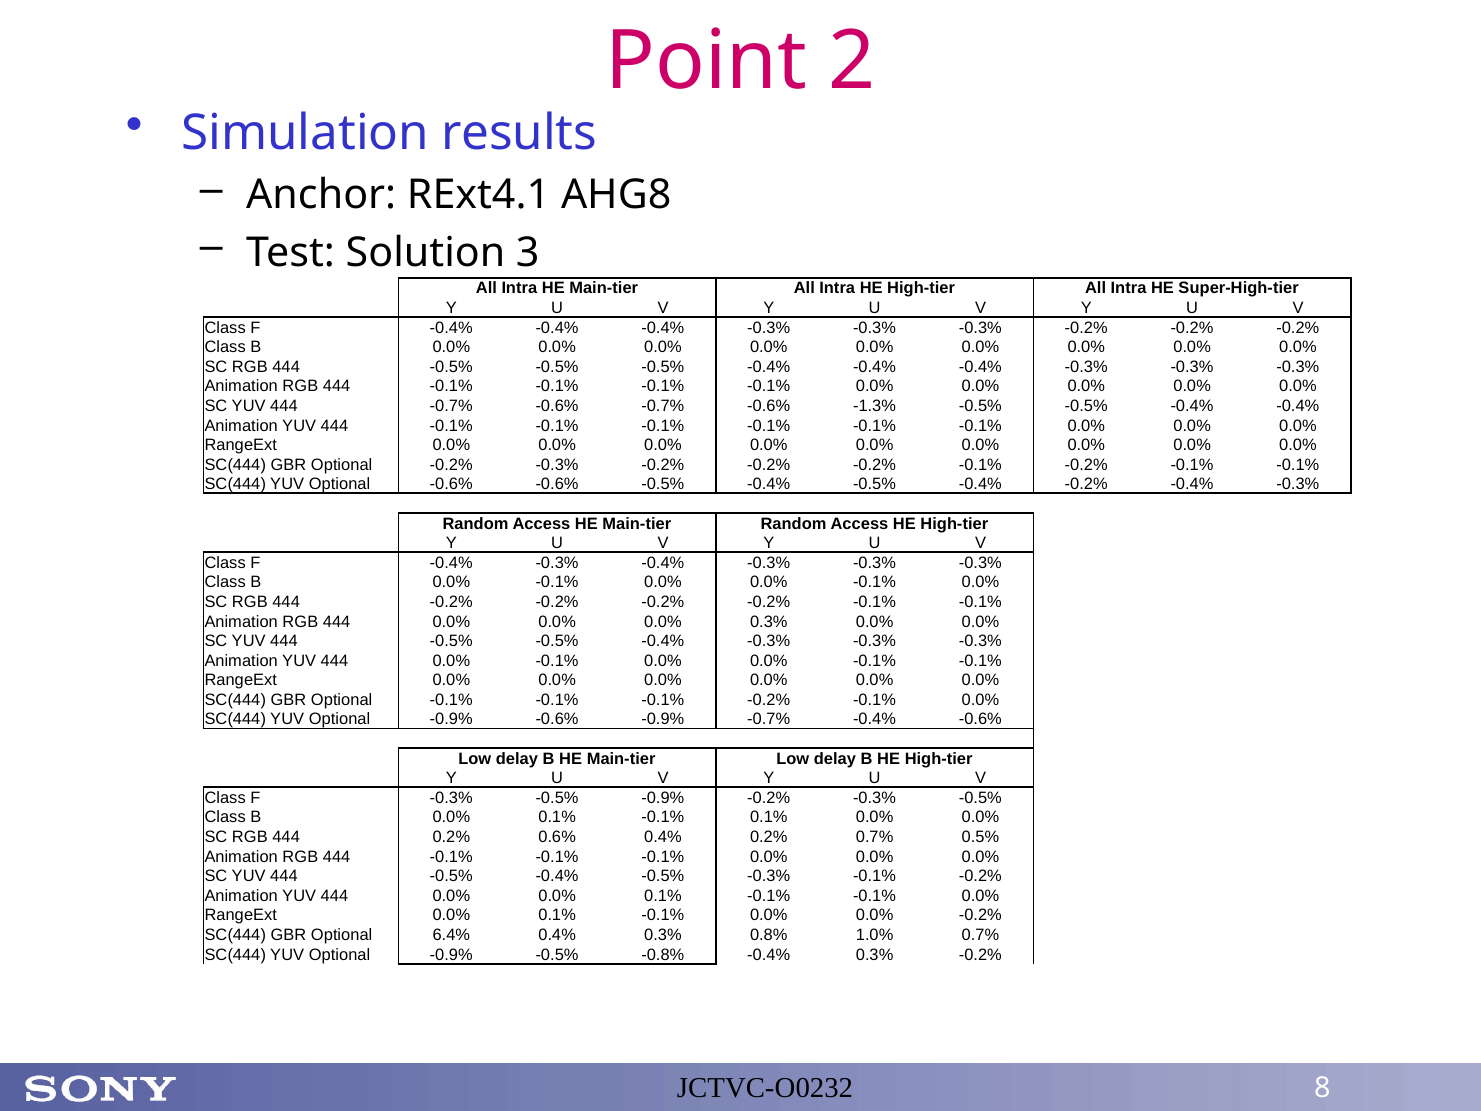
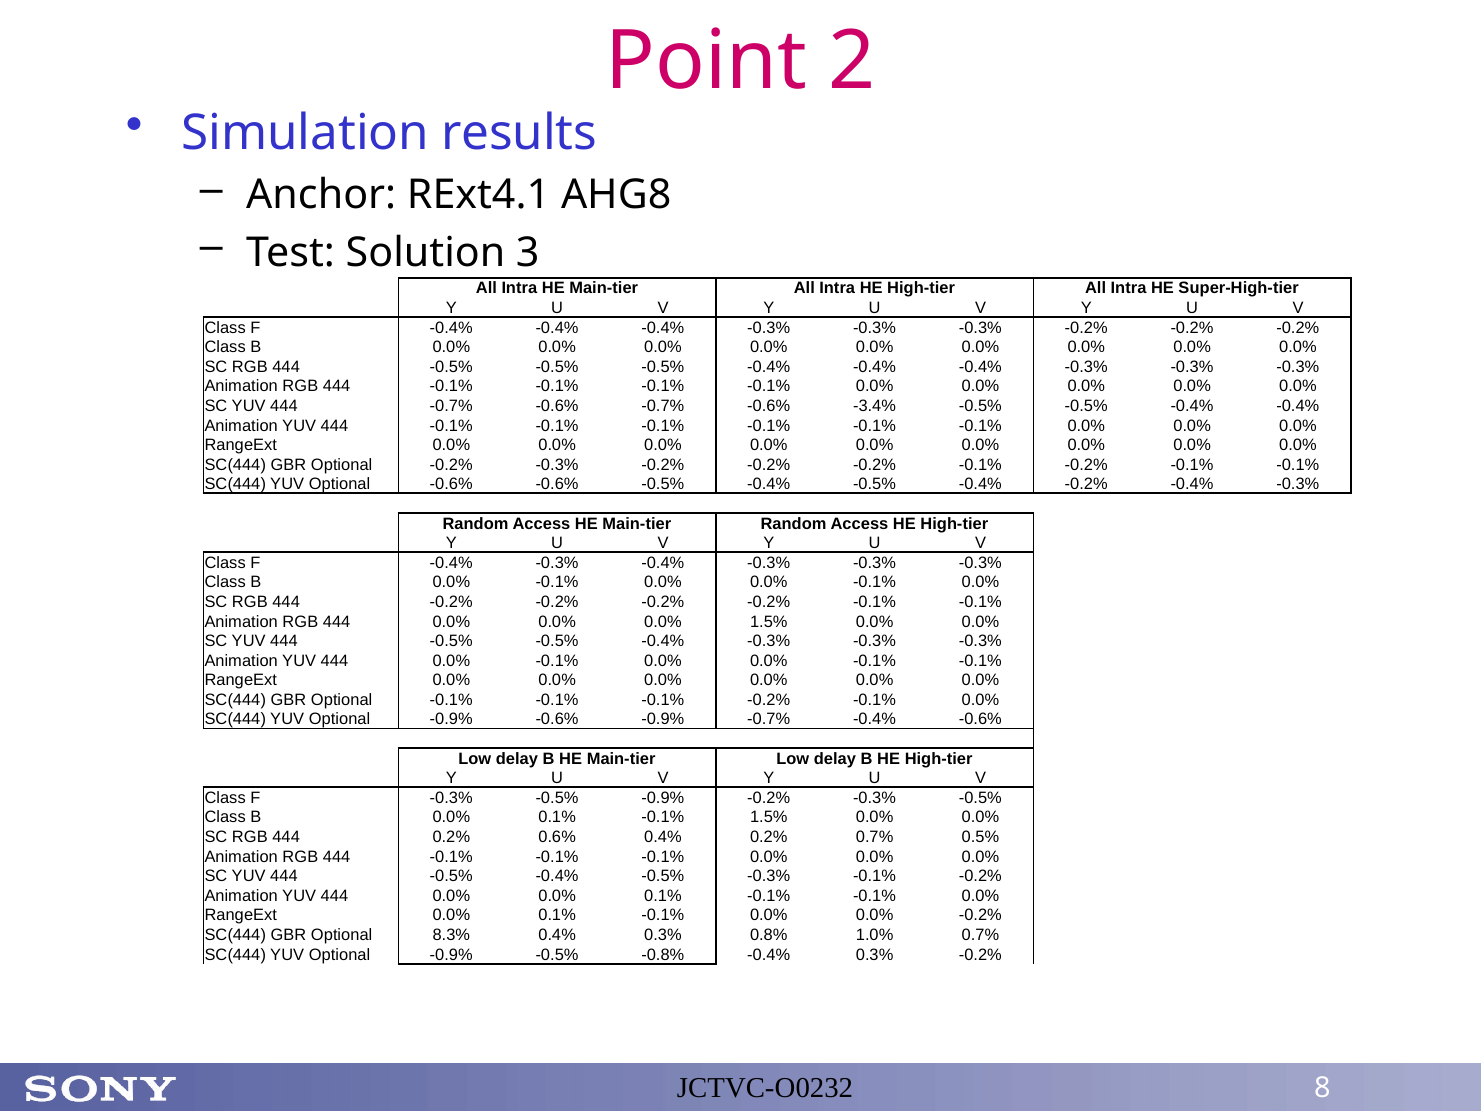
-1.3%: -1.3% -> -3.4%
0.0% 0.3%: 0.3% -> 1.5%
-0.1% 0.1%: 0.1% -> 1.5%
6.4%: 6.4% -> 8.3%
